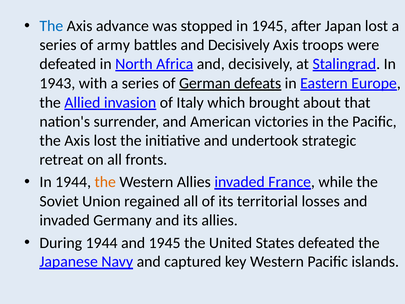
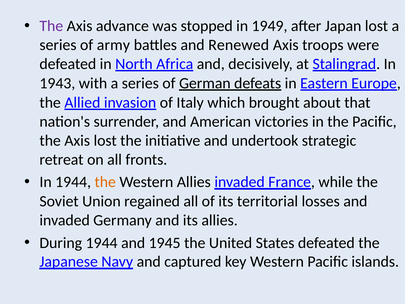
The at (51, 26) colour: blue -> purple
in 1945: 1945 -> 1949
battles and Decisively: Decisively -> Renewed
